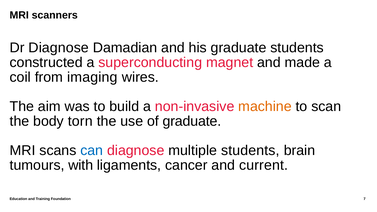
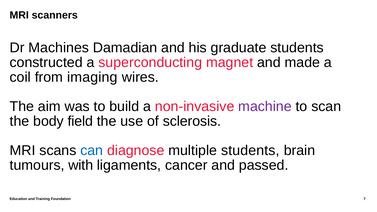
Dr Diagnose: Diagnose -> Machines
machine colour: orange -> purple
torn: torn -> field
of graduate: graduate -> sclerosis
current: current -> passed
